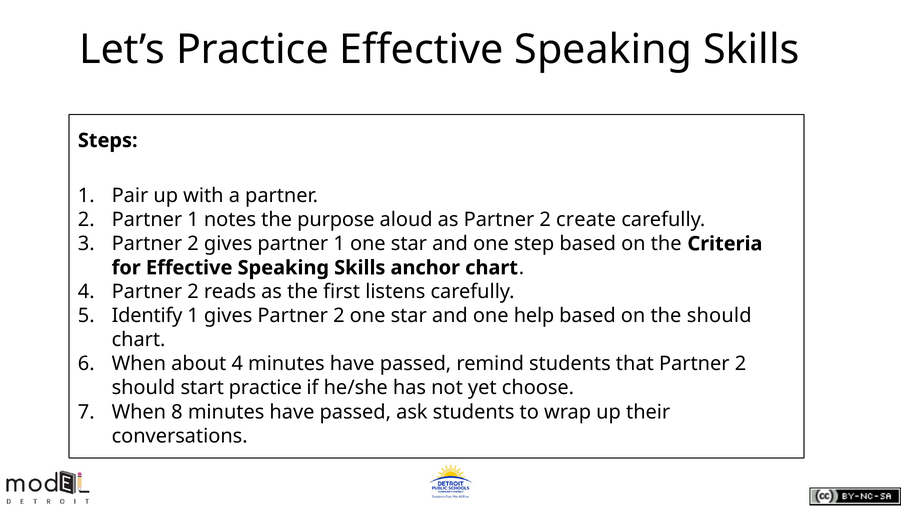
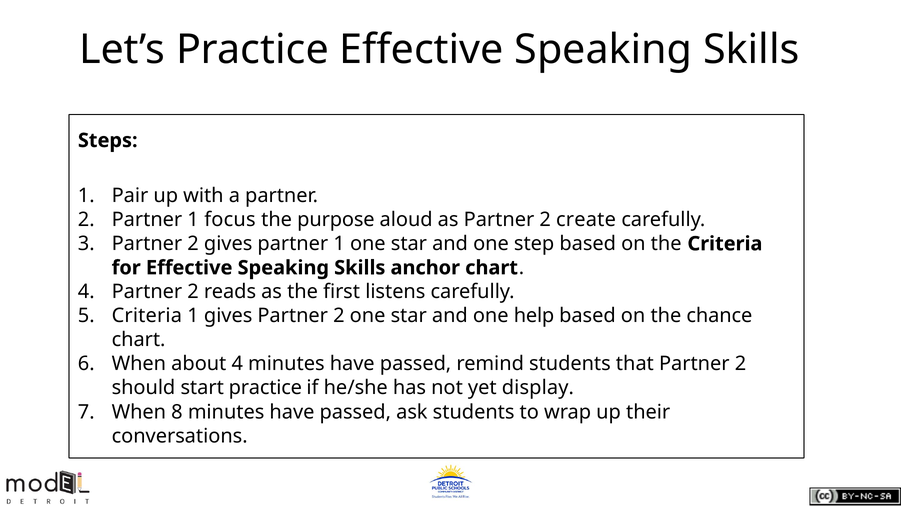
notes: notes -> focus
Identify at (147, 316): Identify -> Criteria
the should: should -> chance
choose: choose -> display
